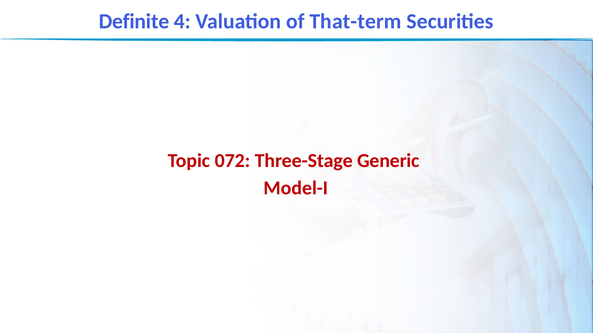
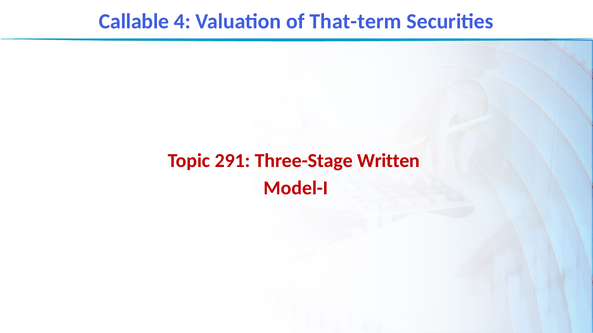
Definite: Definite -> Callable
072: 072 -> 291
Generic: Generic -> Written
